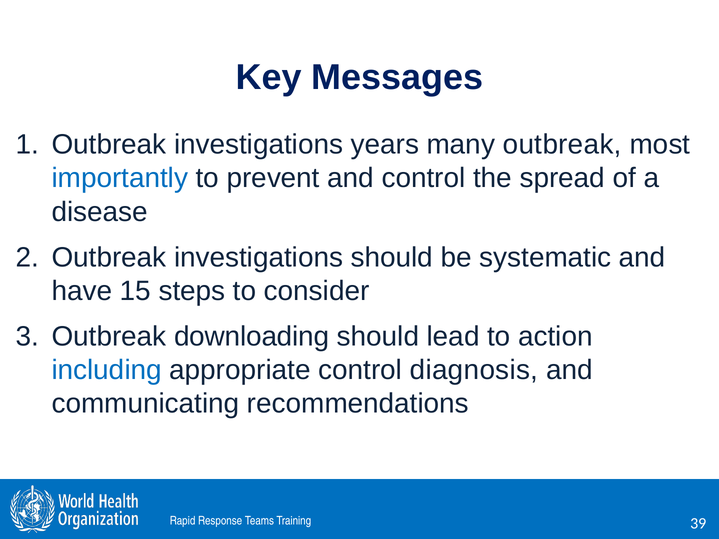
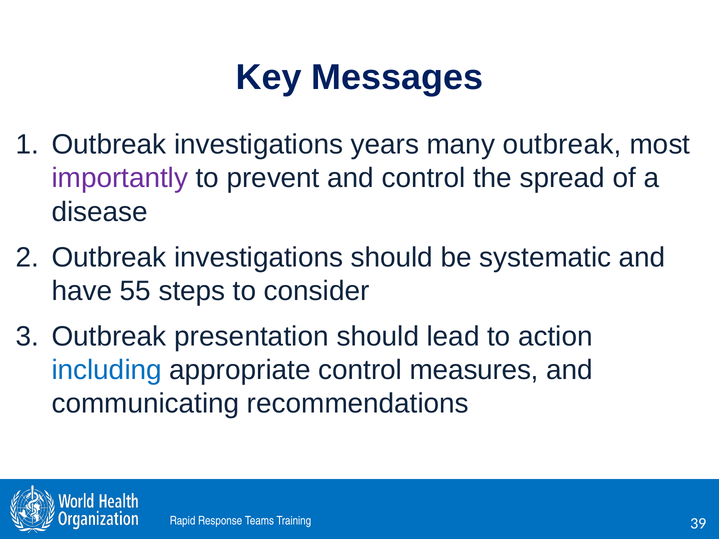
importantly colour: blue -> purple
15: 15 -> 55
downloading: downloading -> presentation
diagnosis: diagnosis -> measures
